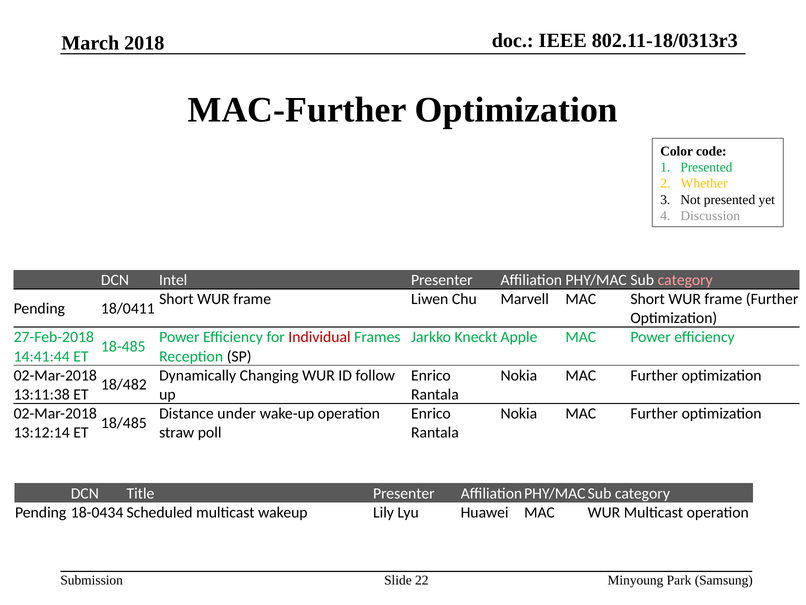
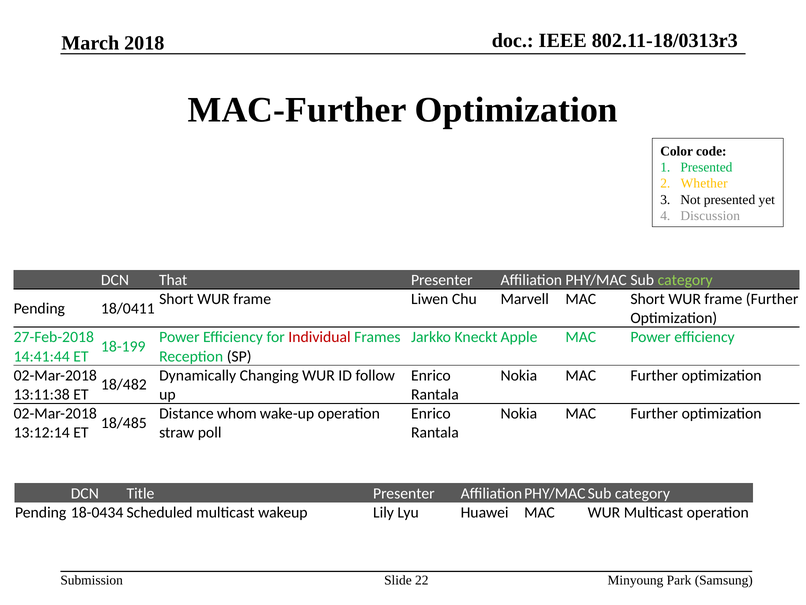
Intel: Intel -> That
category at (685, 280) colour: pink -> light green
18-485: 18-485 -> 18-199
under: under -> whom
